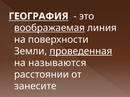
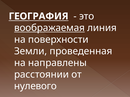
проведенная underline: present -> none
называются: называются -> направлены
занесите: занесите -> нулевого
